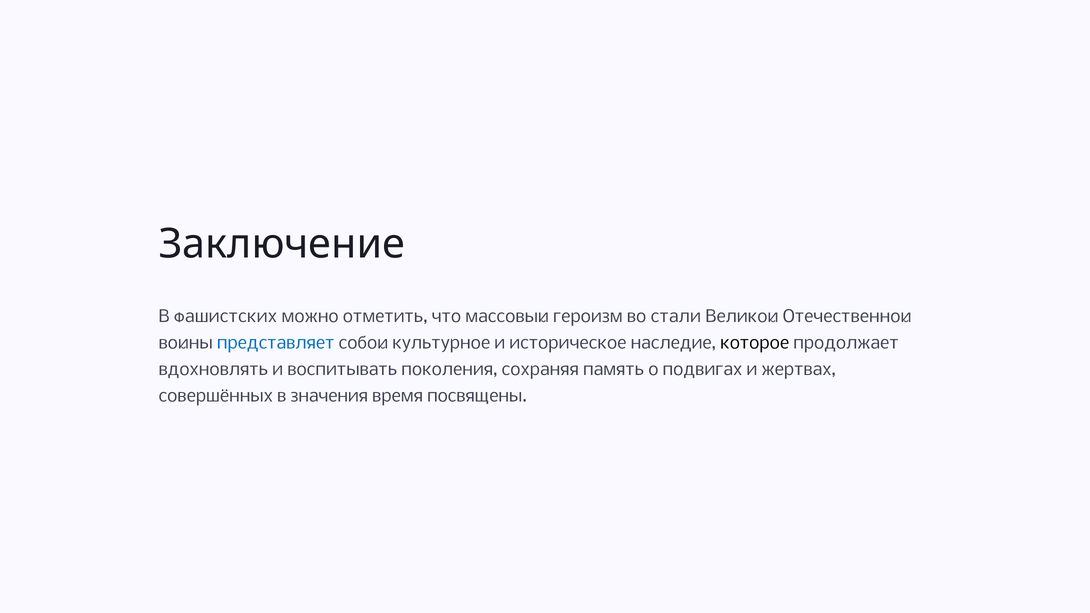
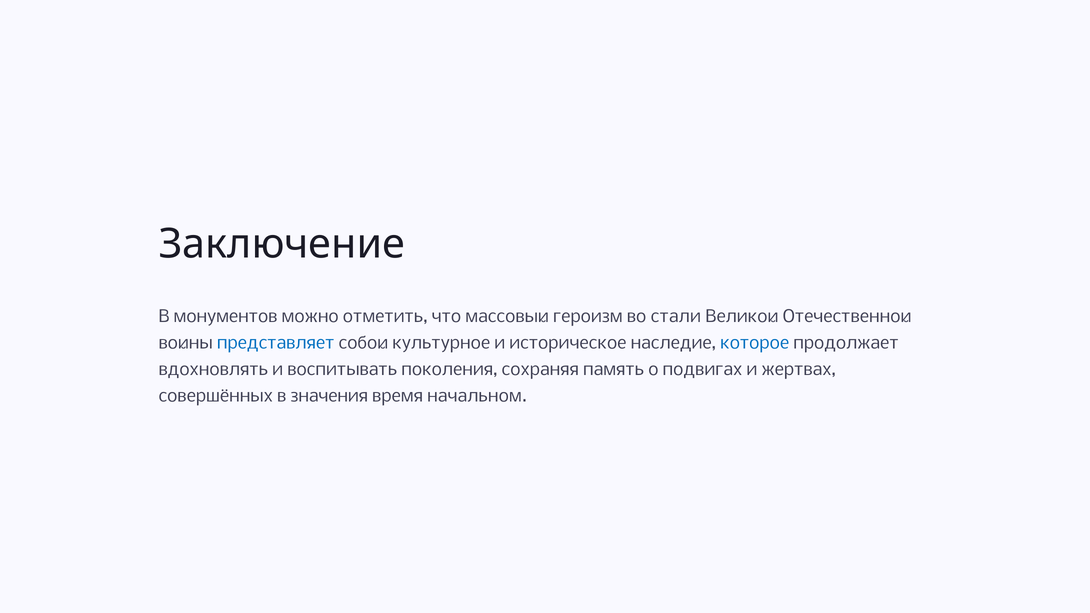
фашистских: фашистских -> монументов
которое colour: black -> blue
посвящены: посвящены -> начальном
